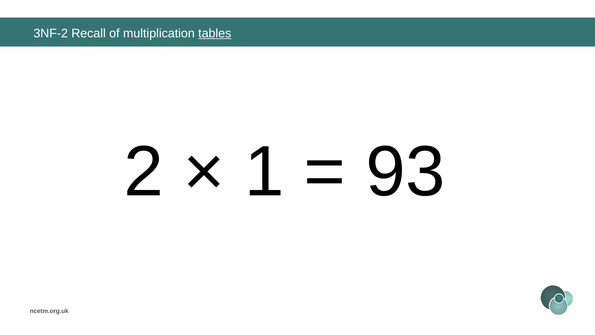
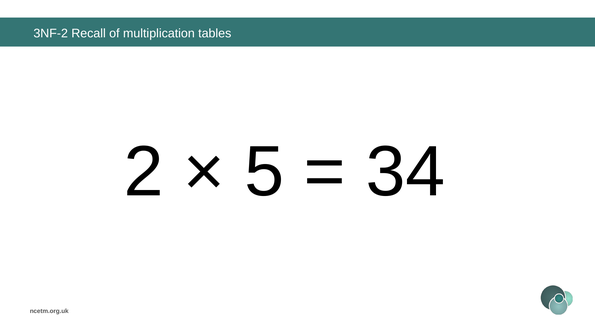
tables underline: present -> none
1: 1 -> 5
93: 93 -> 34
